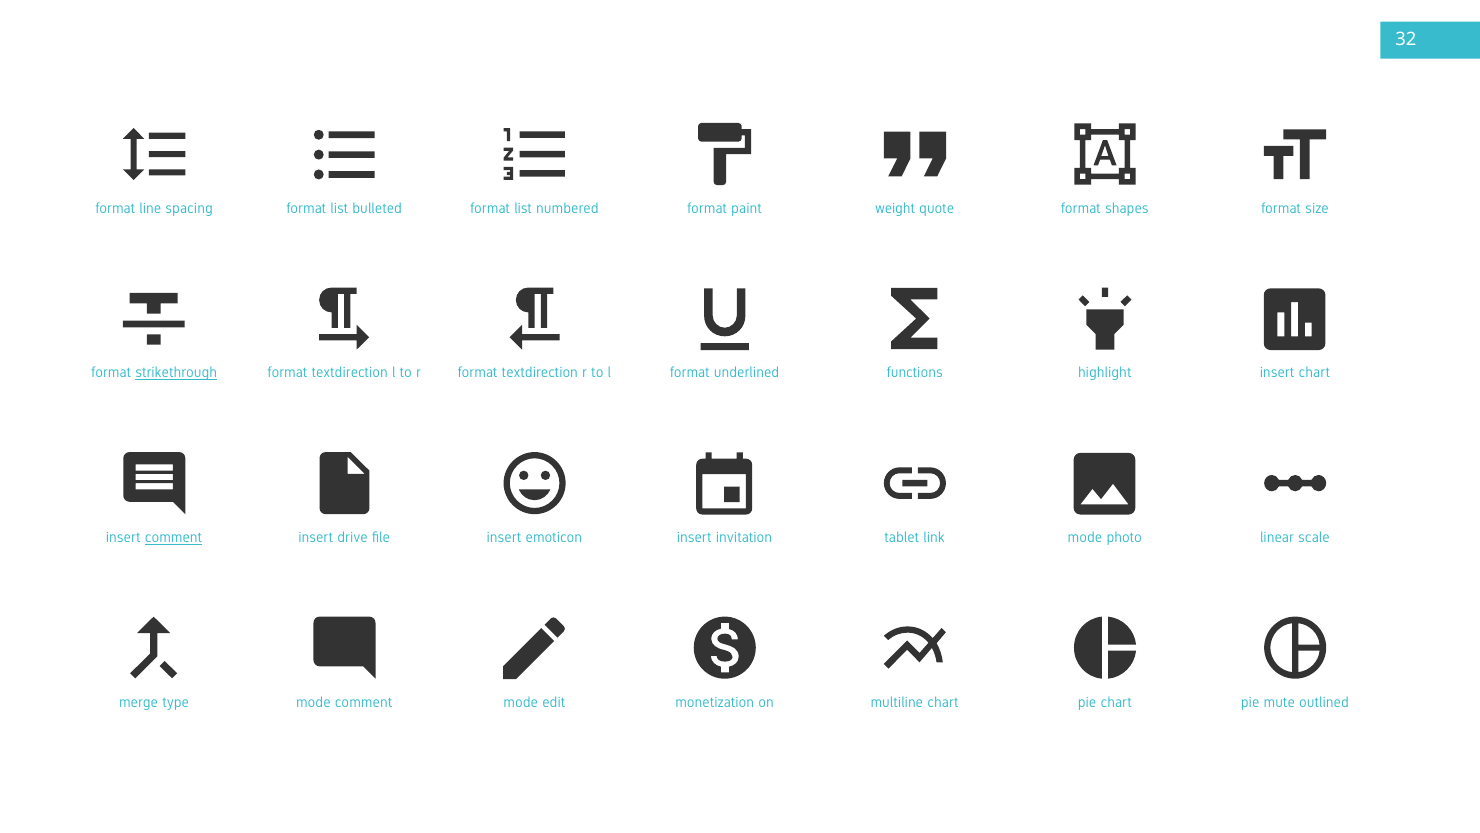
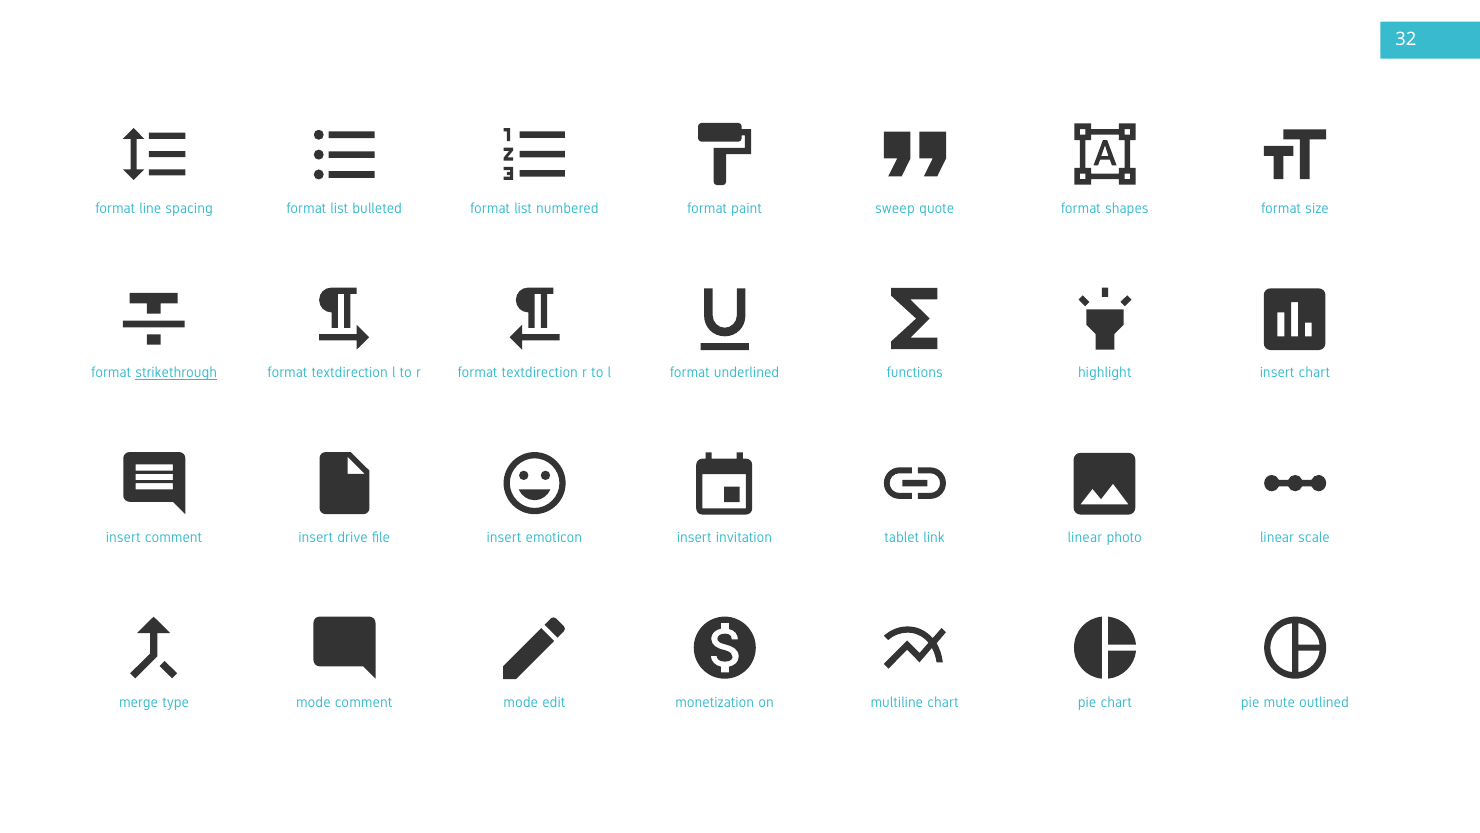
weight: weight -> sweep
comment at (174, 537) underline: present -> none
link mode: mode -> linear
